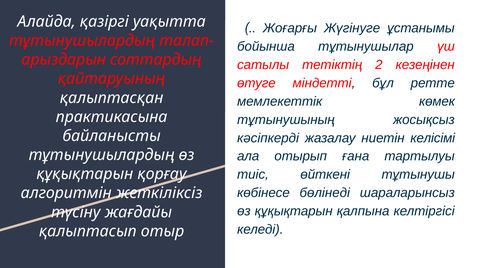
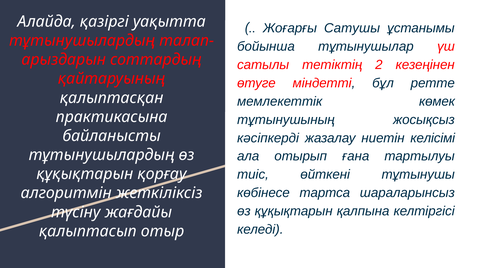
Жүгінуге: Жүгінуге -> Сатушы
бөлінеді: бөлінеді -> тартса
